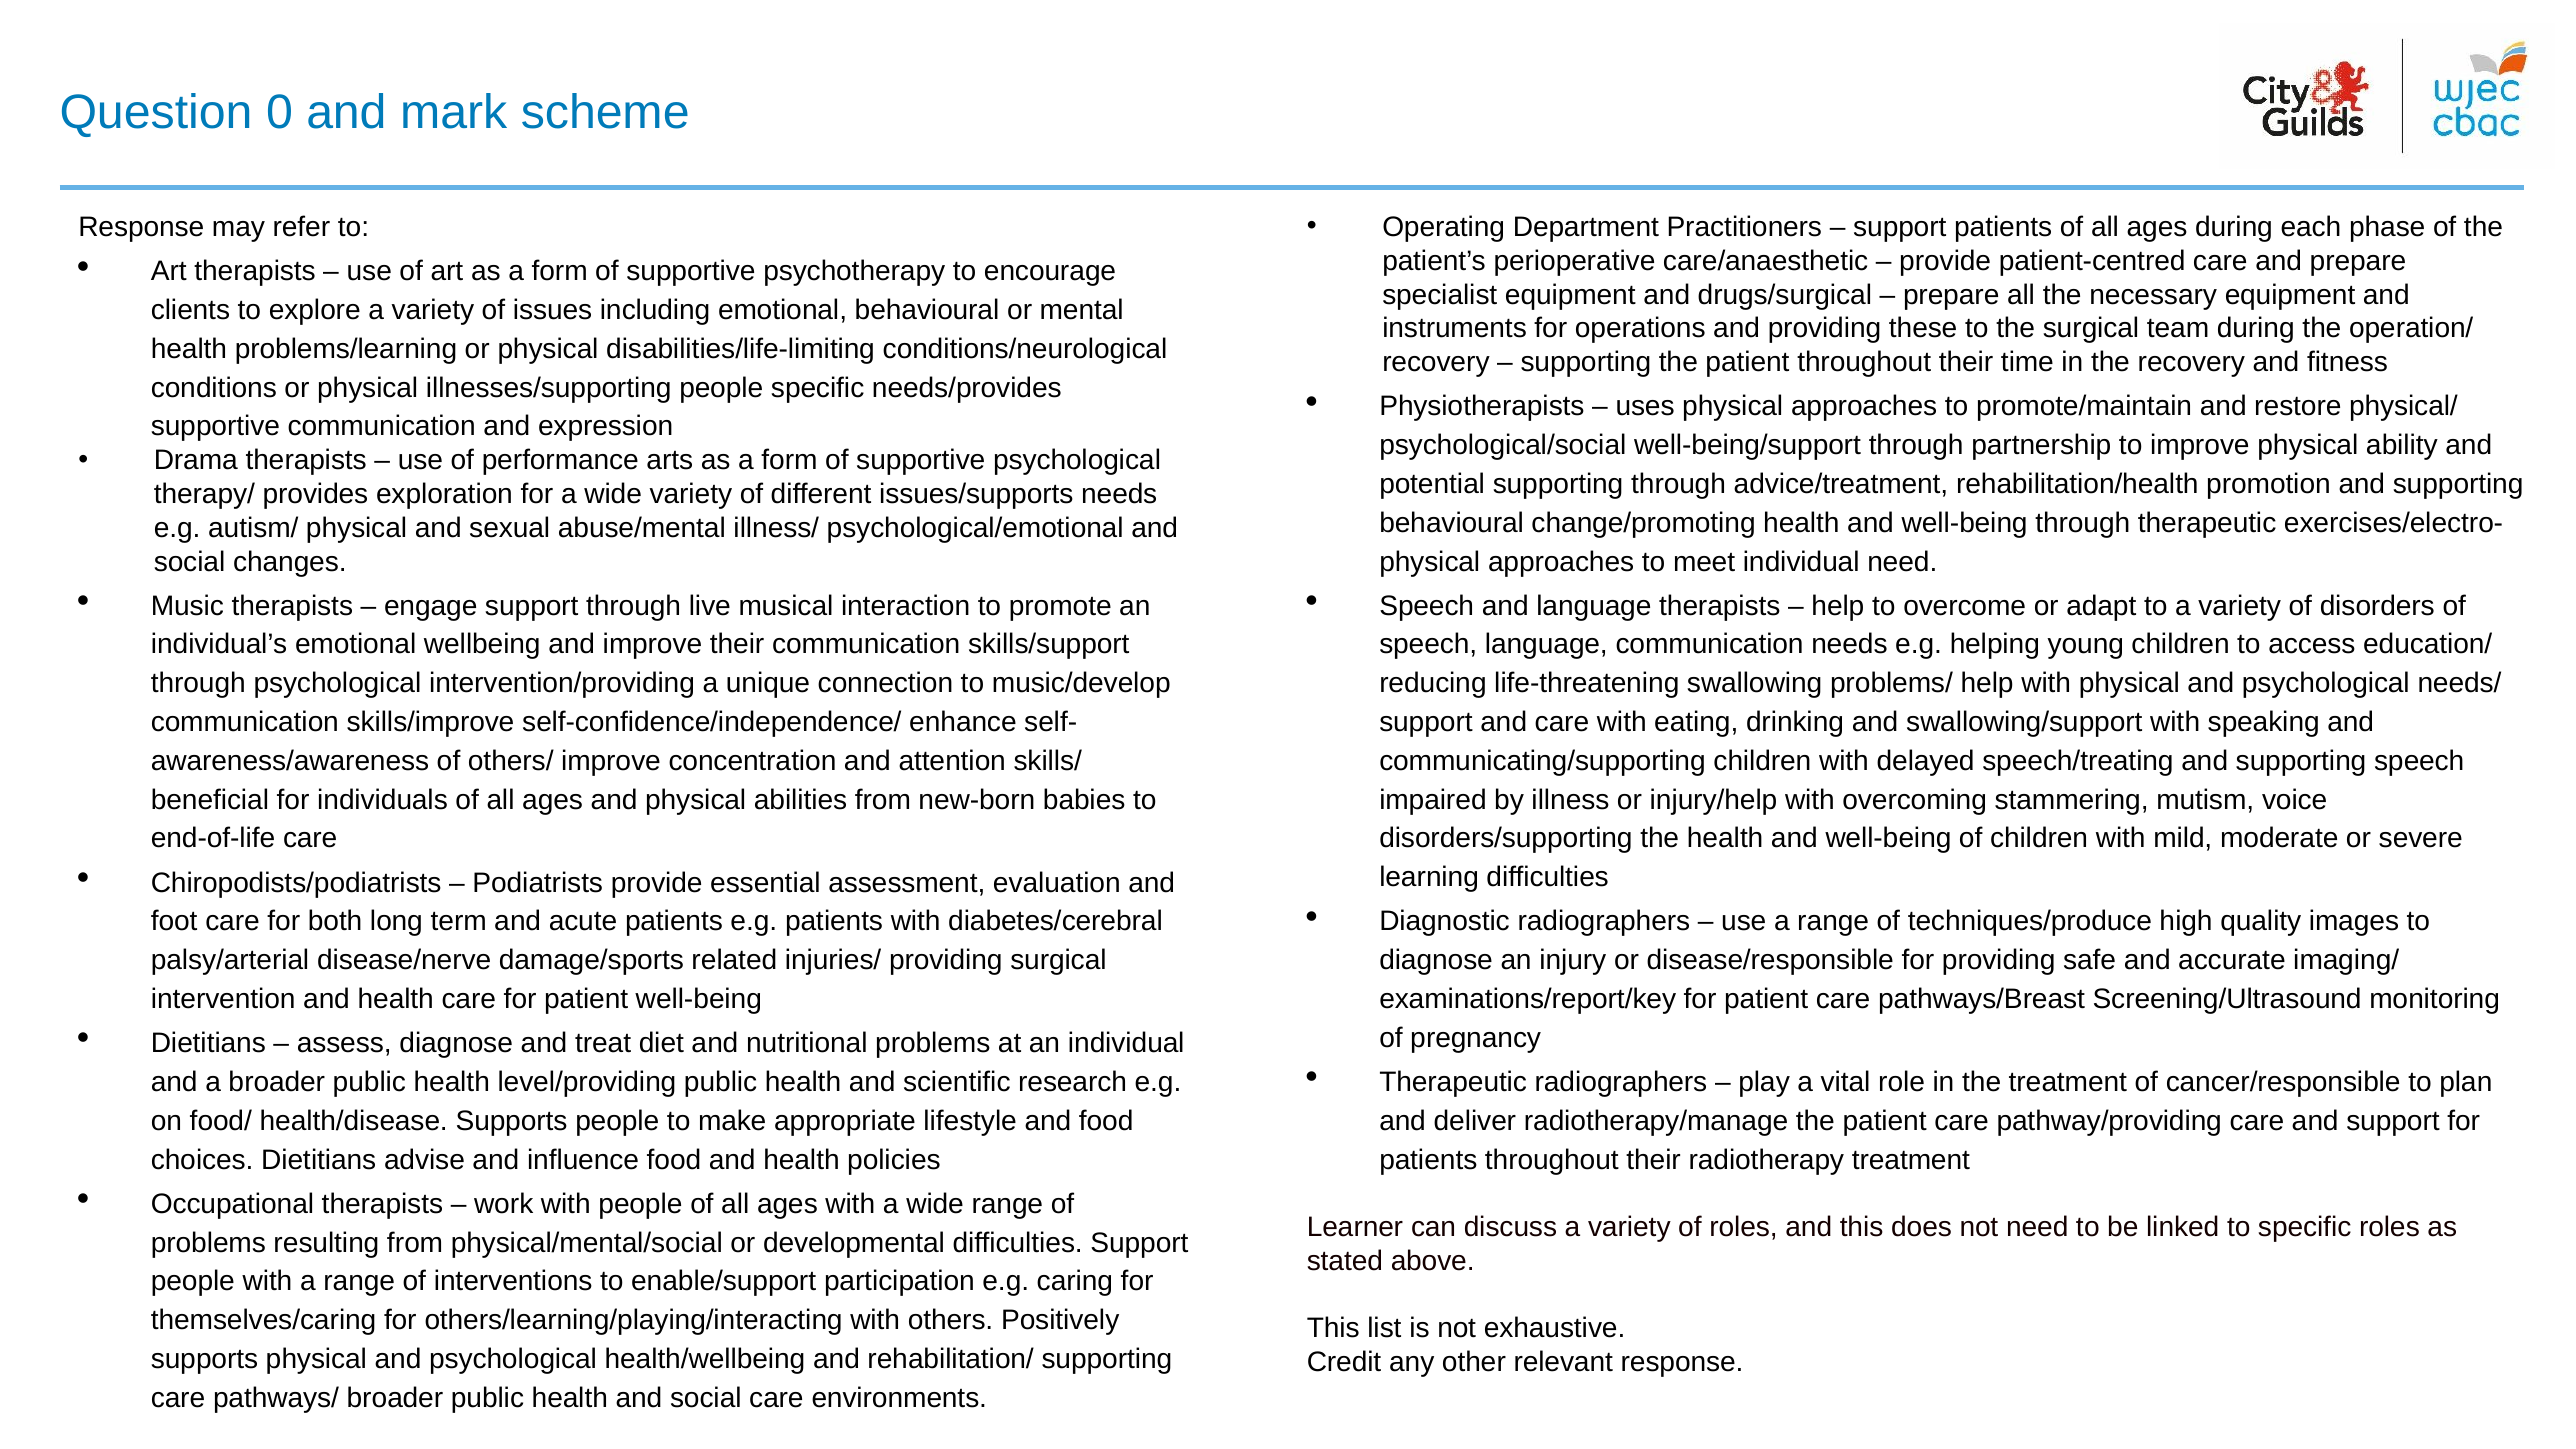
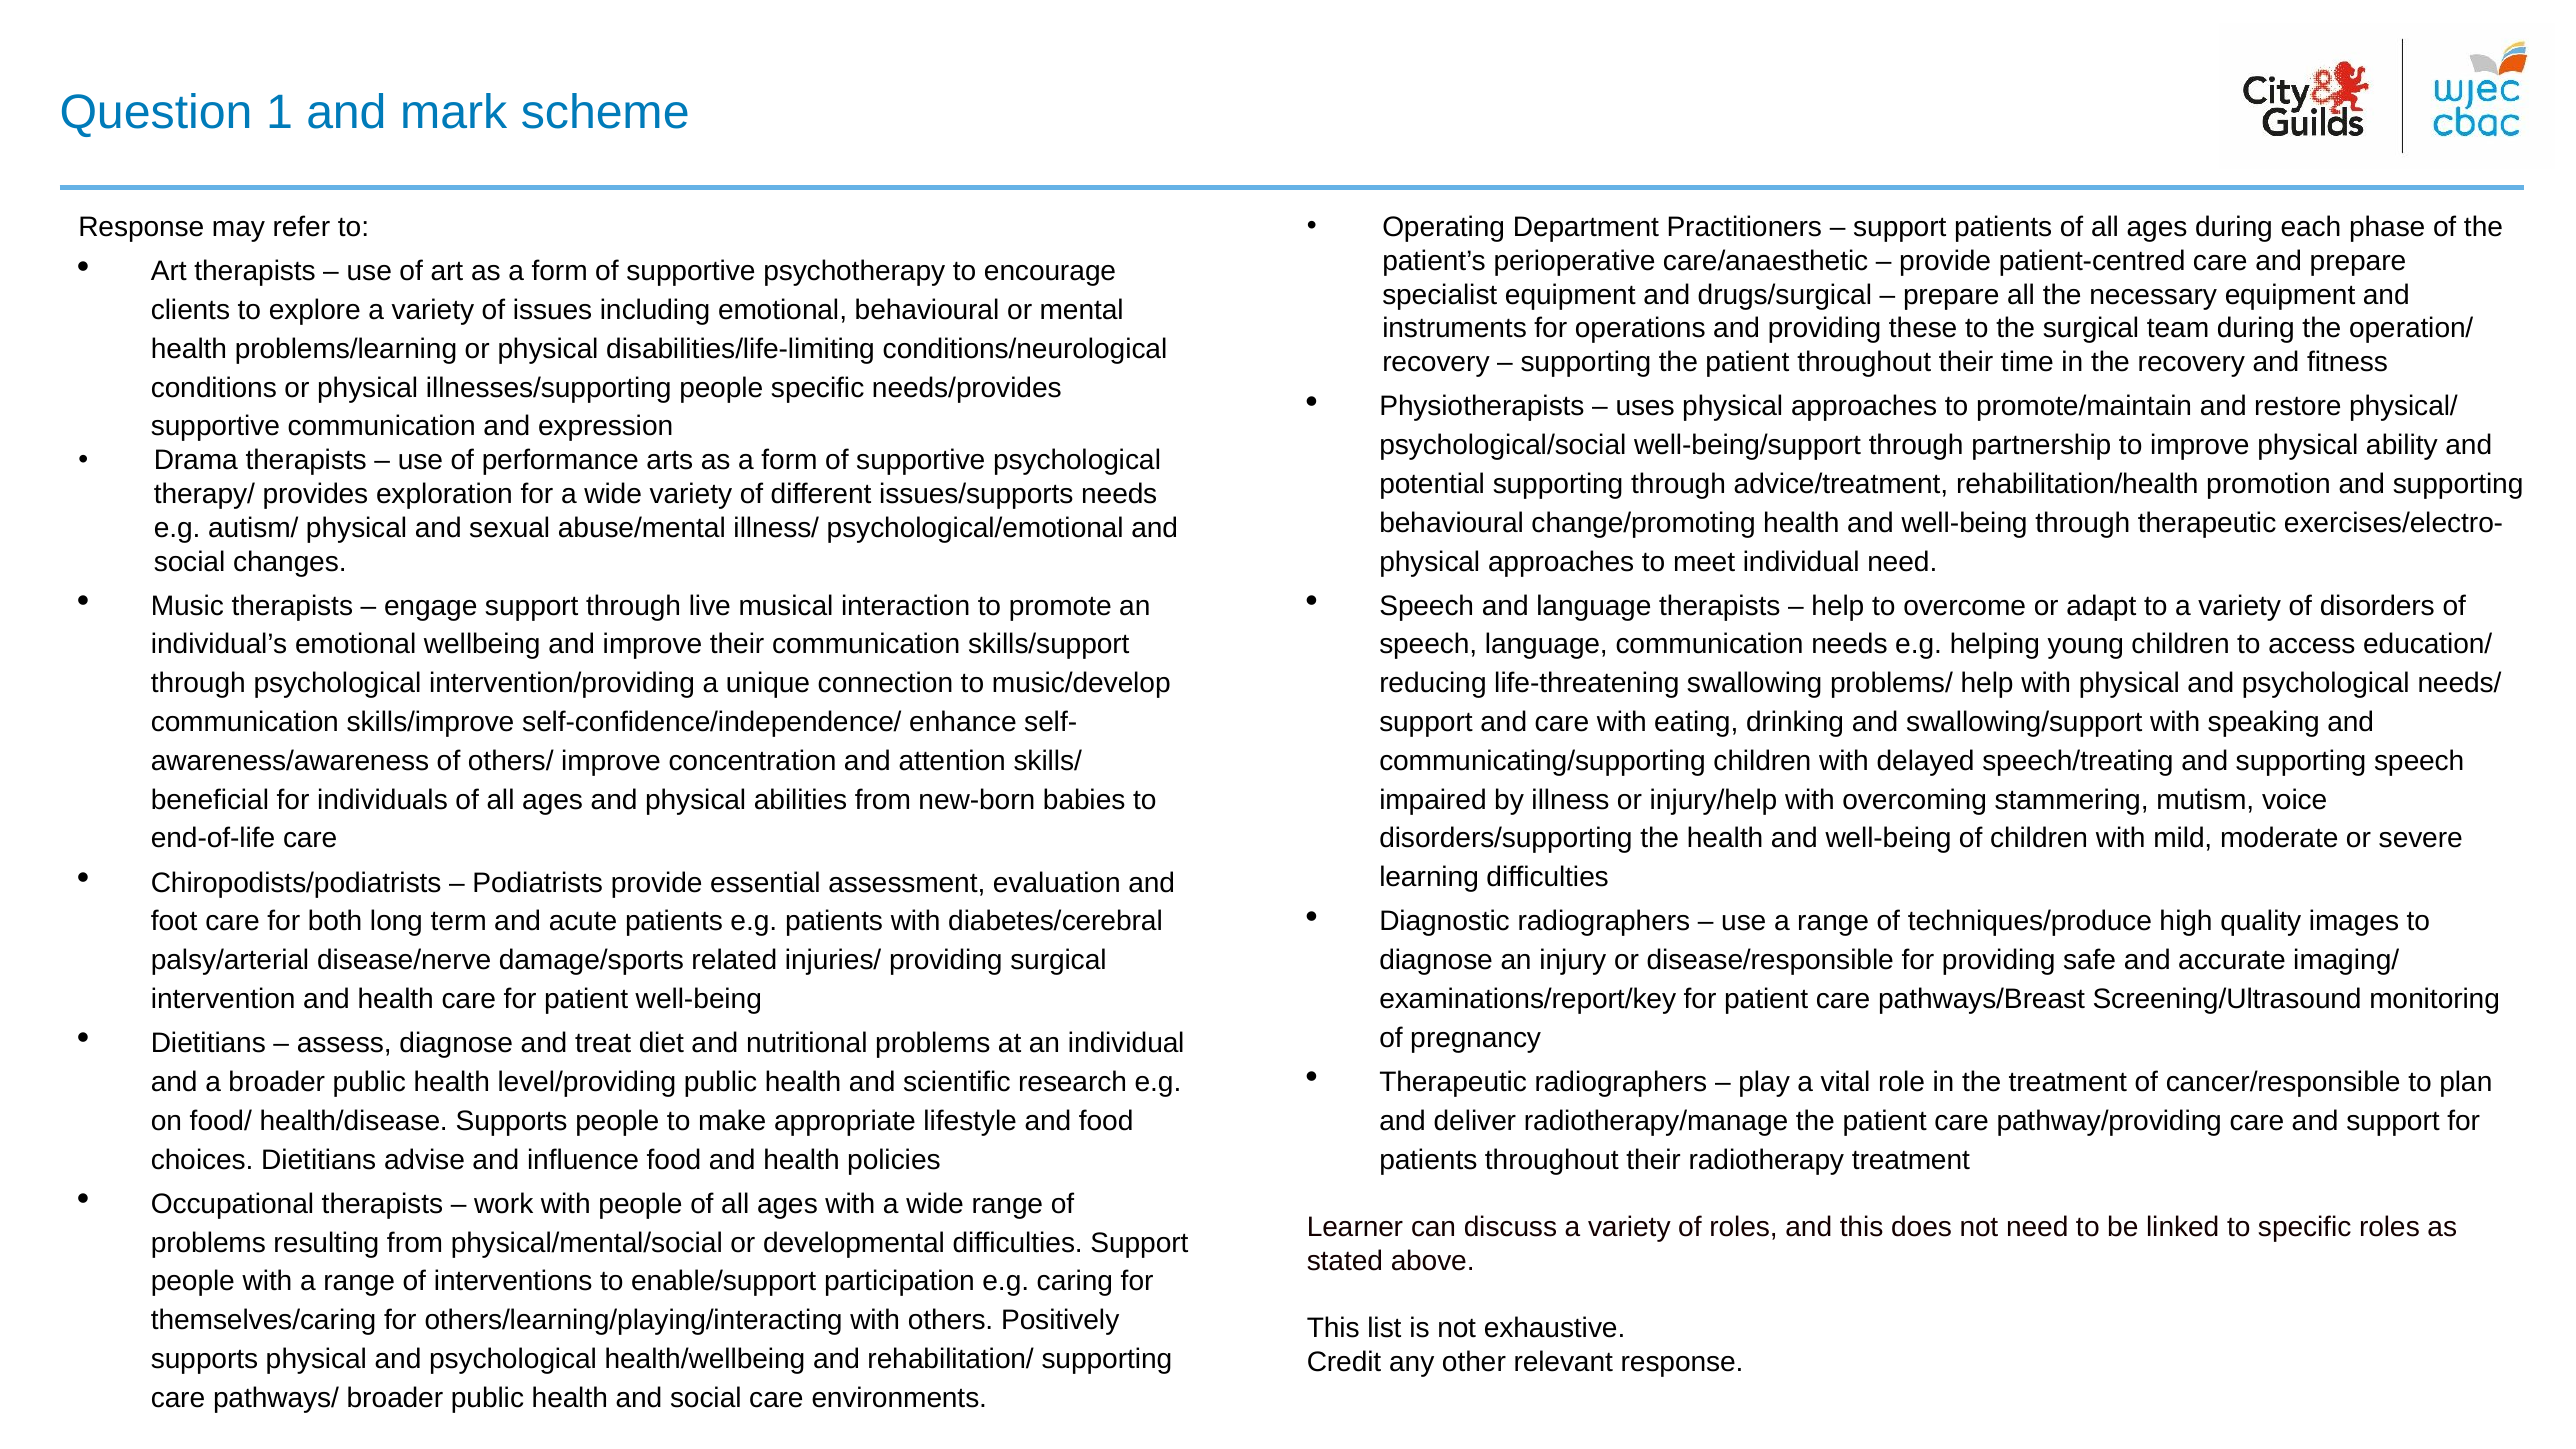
0: 0 -> 1
